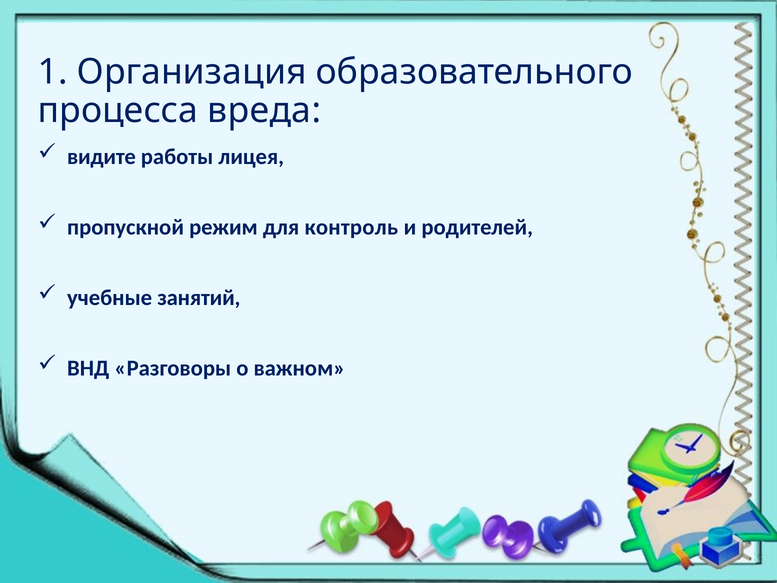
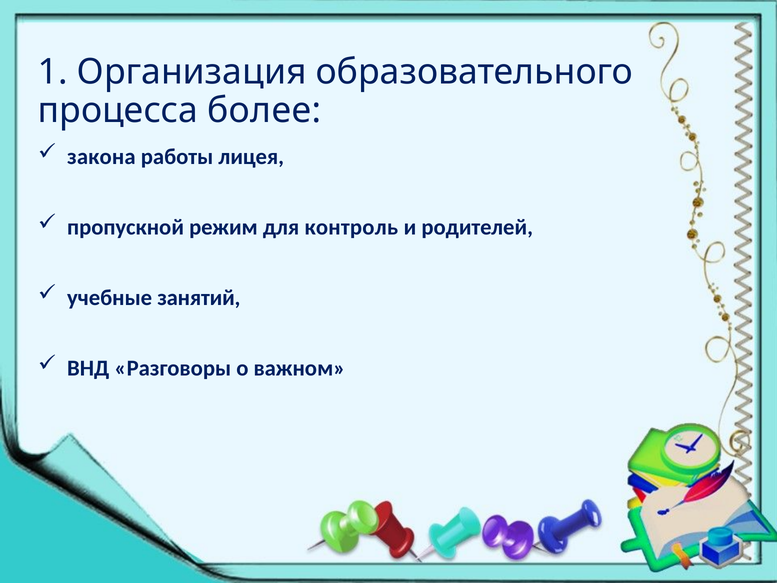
вреда: вреда -> более
видите: видите -> закона
